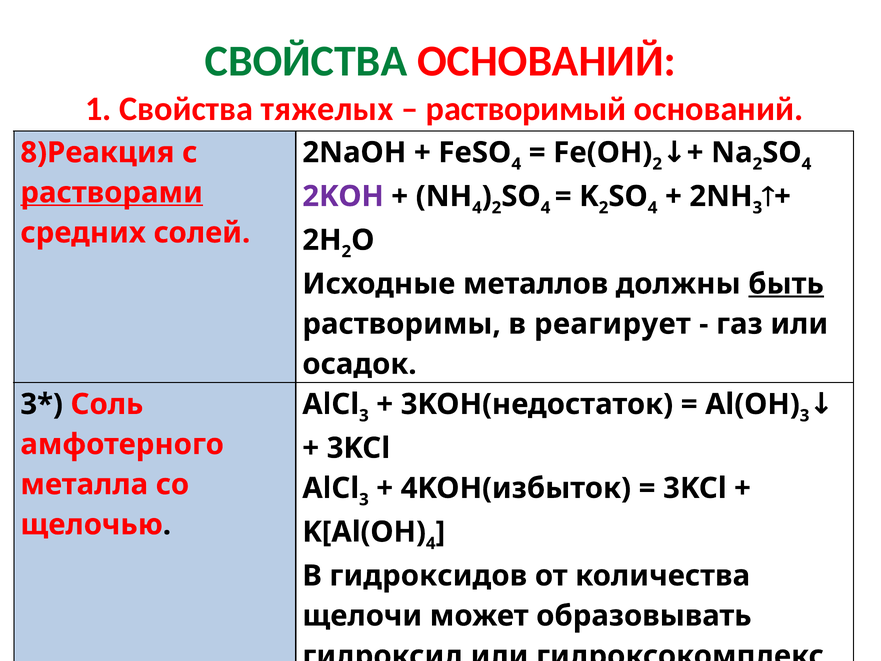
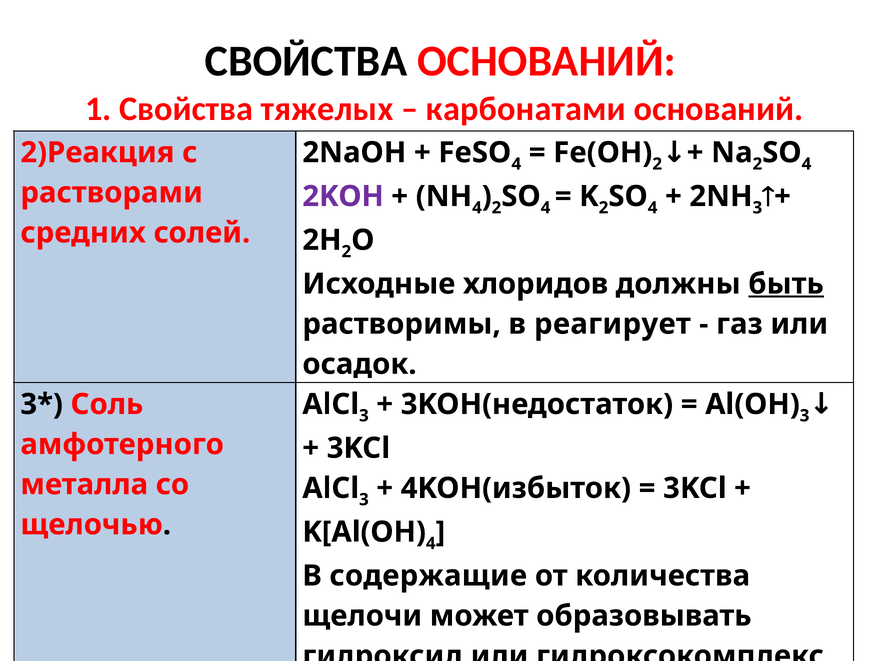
СВОЙСТВА at (306, 61) colour: green -> black
растворимый: растворимый -> карбонатами
8)Реакция: 8)Реакция -> 2)Реакция
растворами underline: present -> none
металлов: металлов -> хлоридов
гидроксидов: гидроксидов -> содержащие
